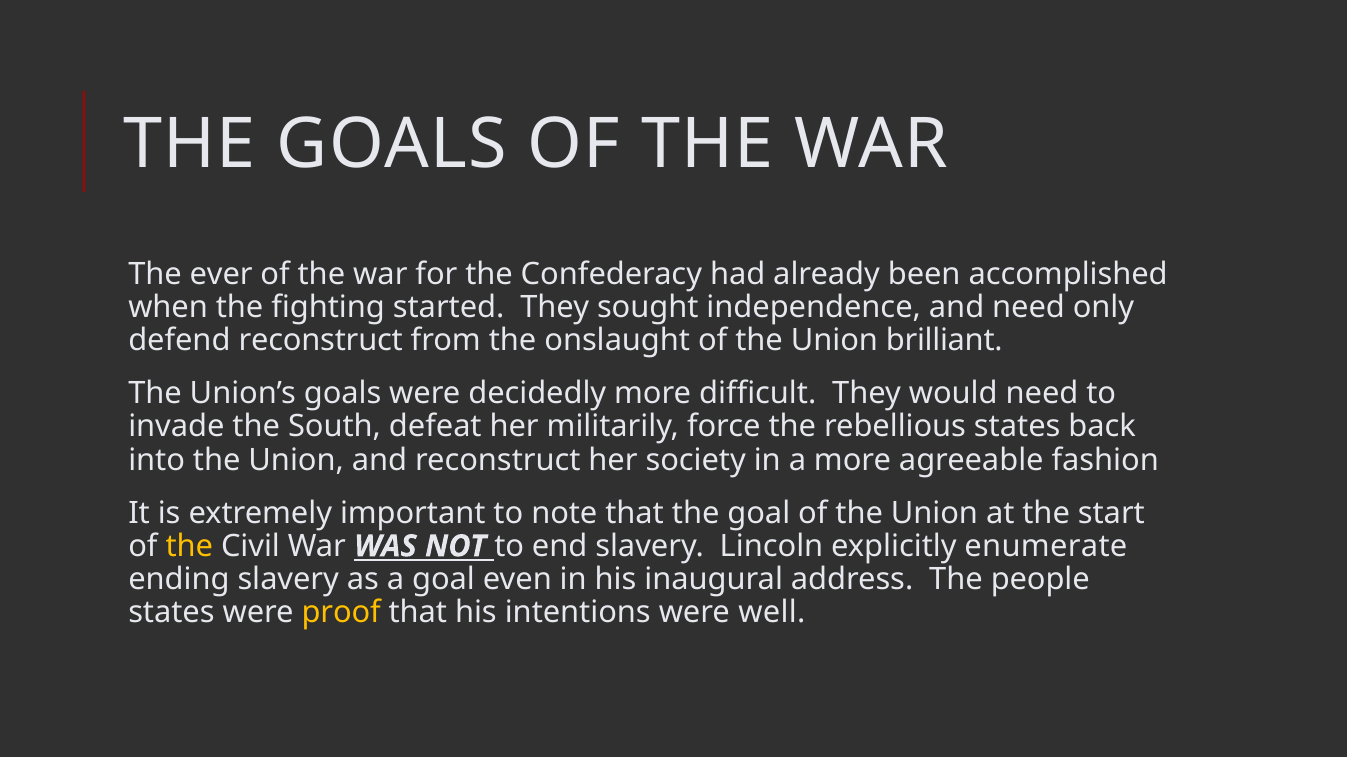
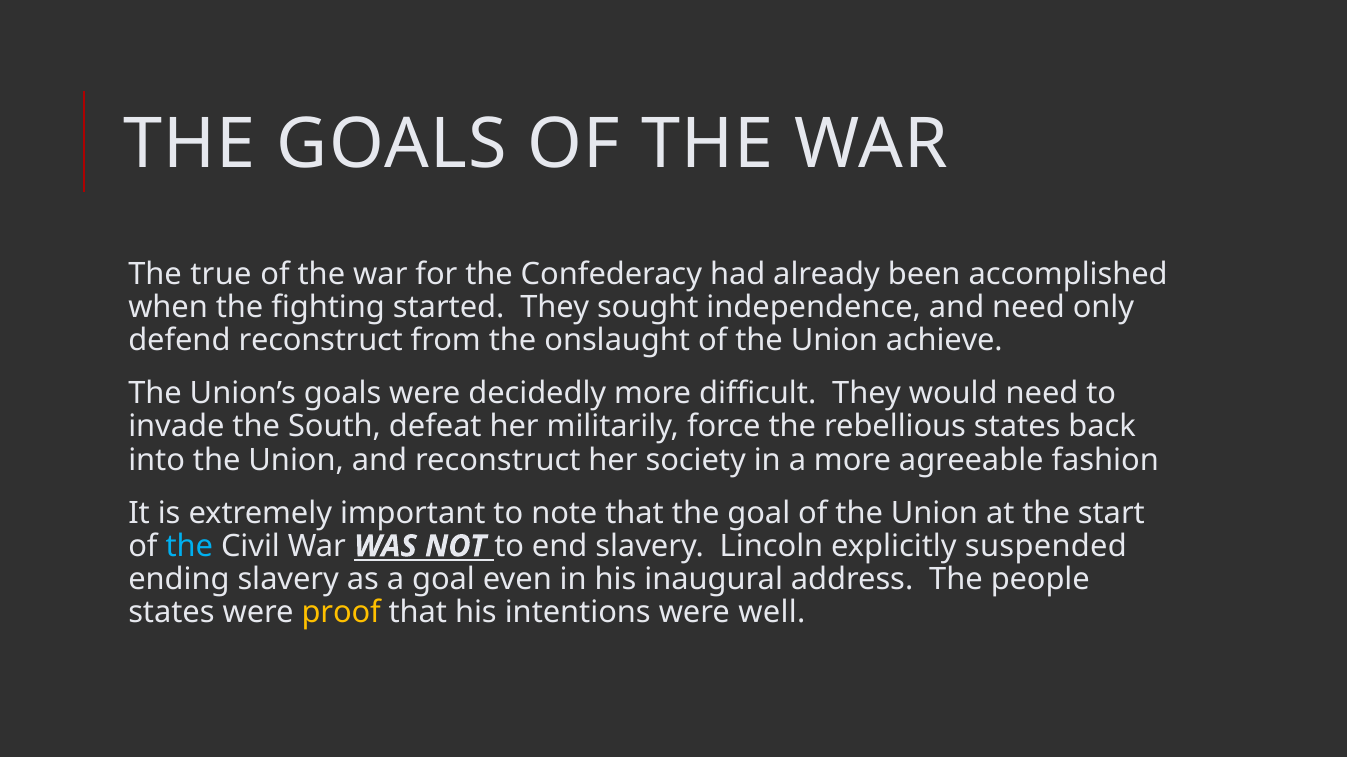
ever: ever -> true
brilliant: brilliant -> achieve
the at (189, 547) colour: yellow -> light blue
enumerate: enumerate -> suspended
